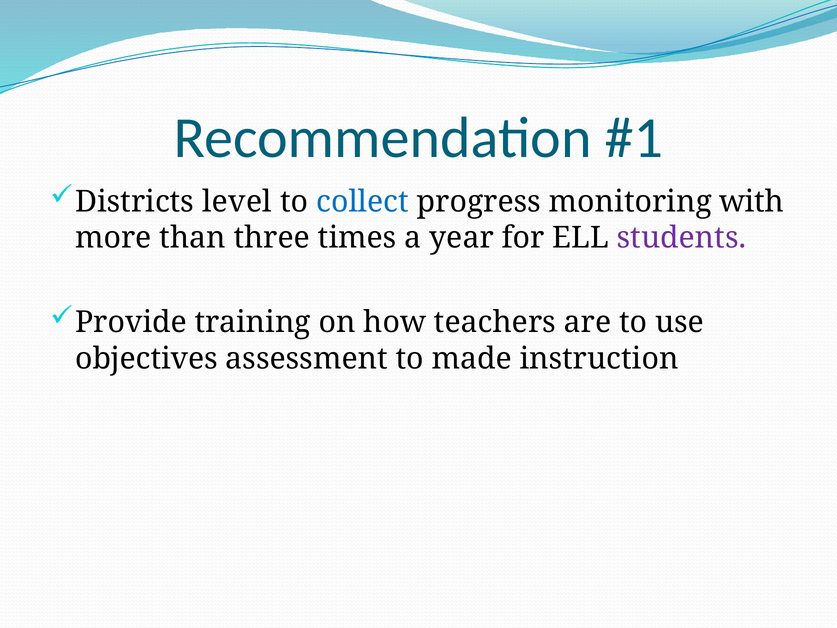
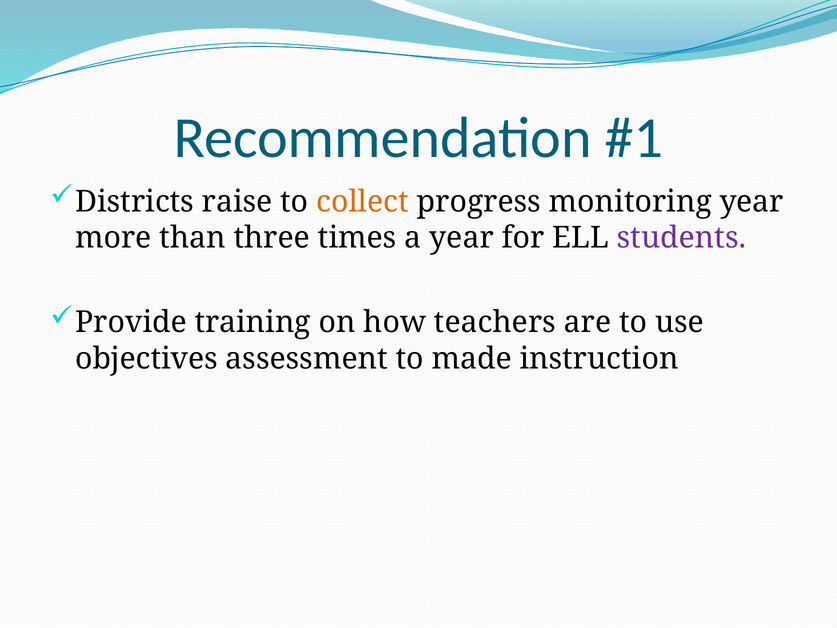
level: level -> raise
collect colour: blue -> orange
monitoring with: with -> year
